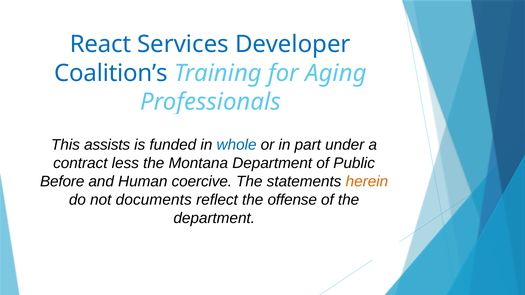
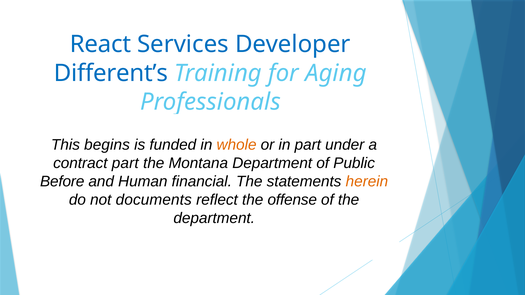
Coalition’s: Coalition’s -> Different’s
assists: assists -> begins
whole colour: blue -> orange
contract less: less -> part
coercive: coercive -> financial
